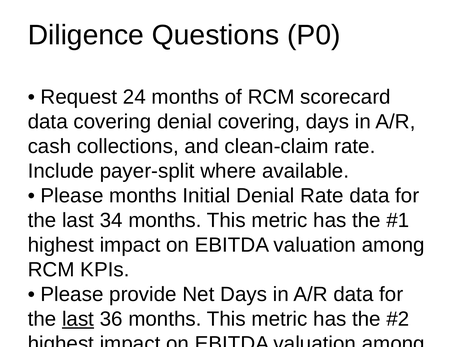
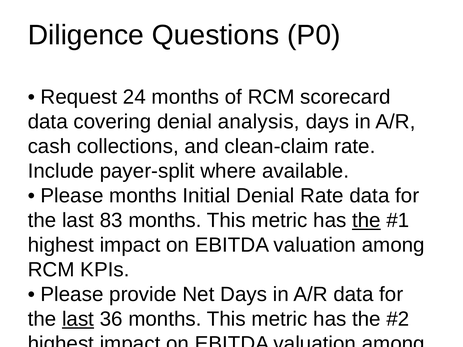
denial covering: covering -> analysis
34: 34 -> 83
the at (366, 221) underline: none -> present
